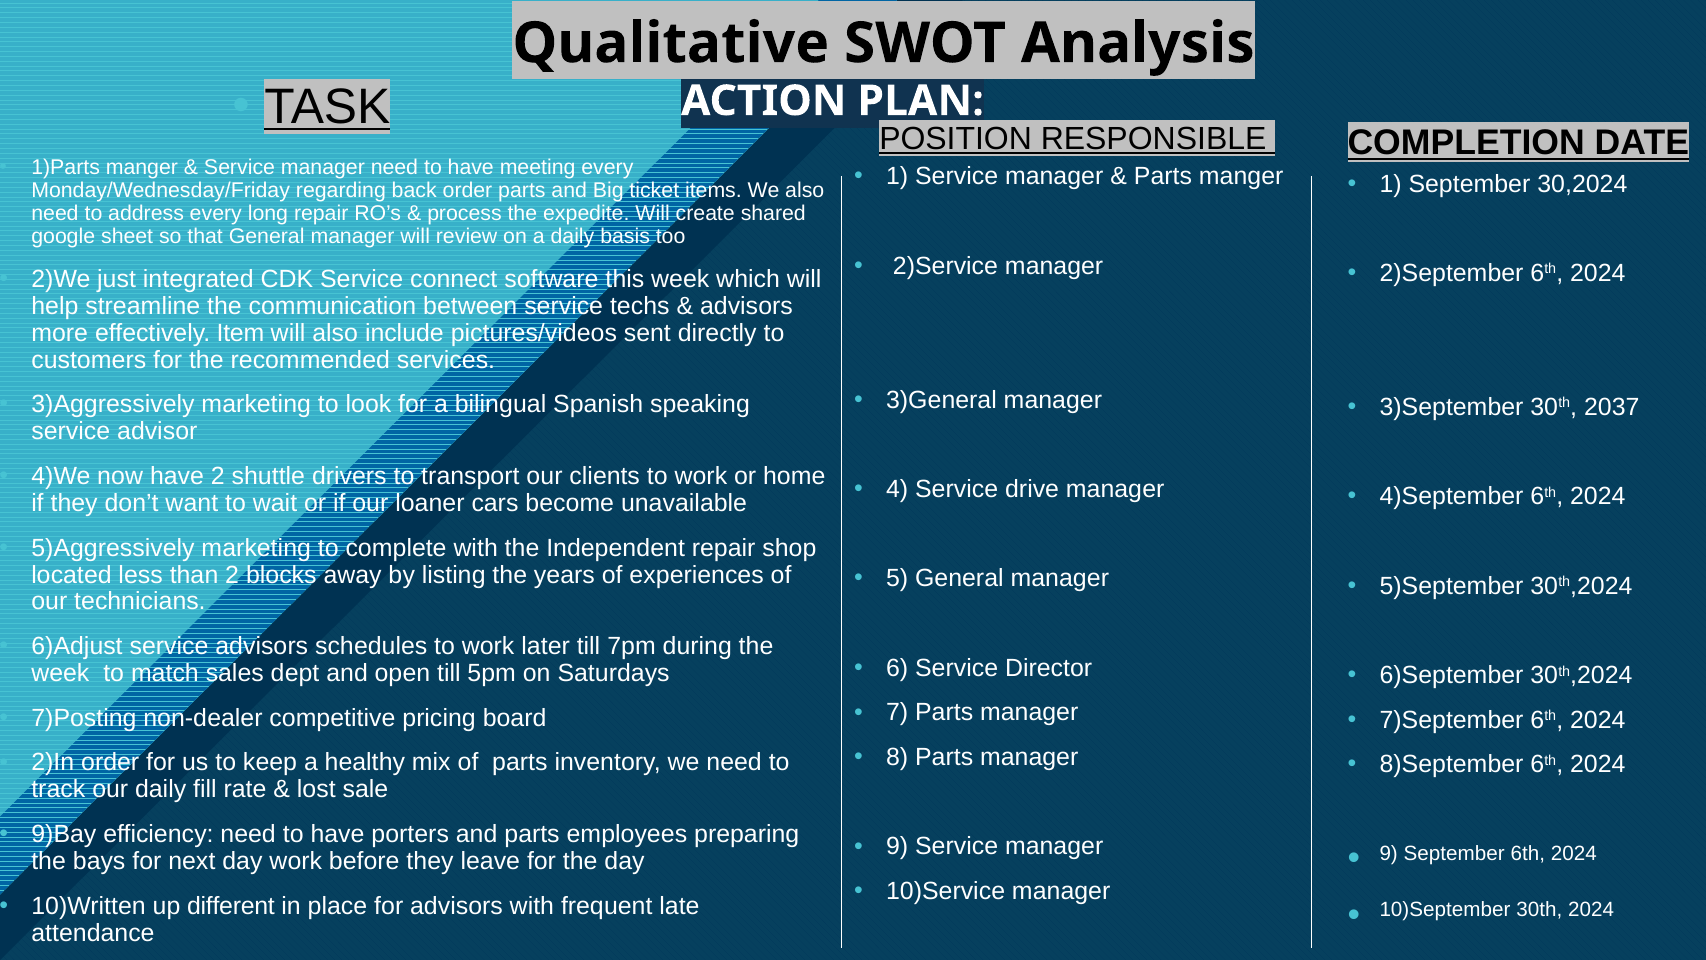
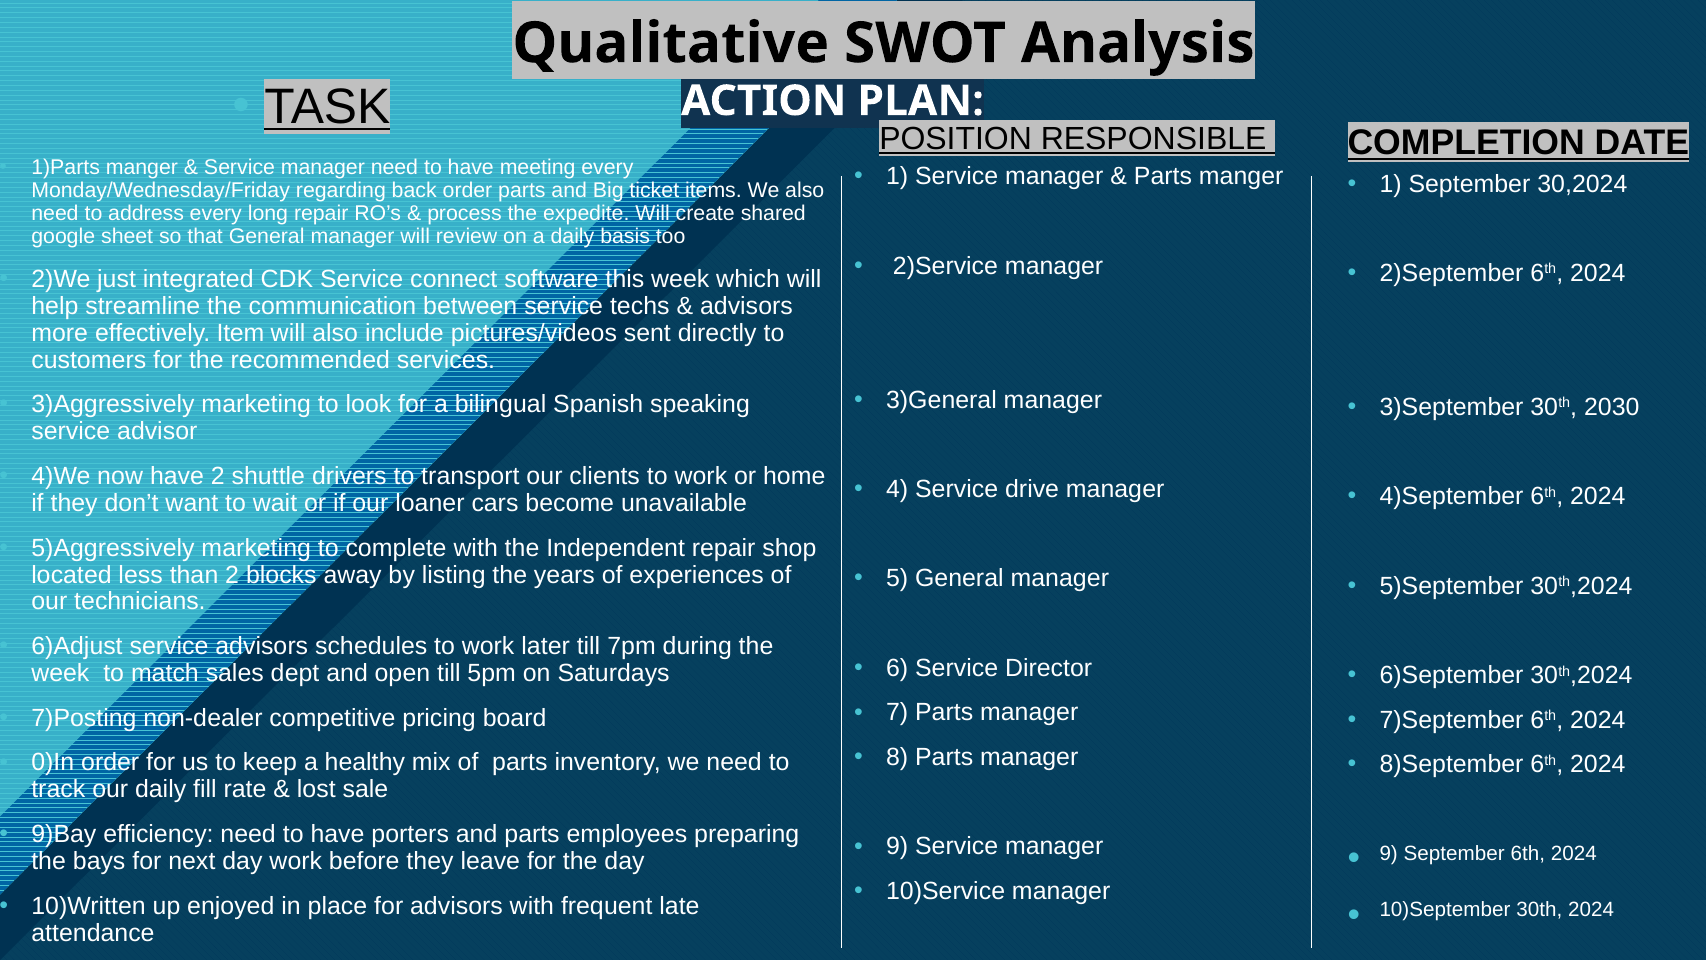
2037: 2037 -> 2030
2)In: 2)In -> 0)In
different: different -> enjoyed
